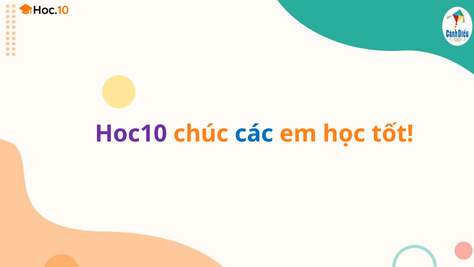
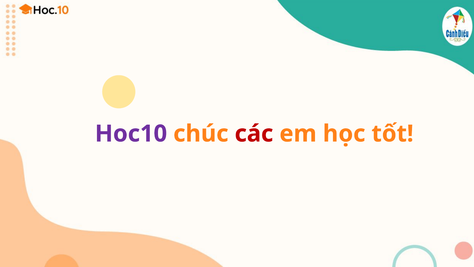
các colour: blue -> red
